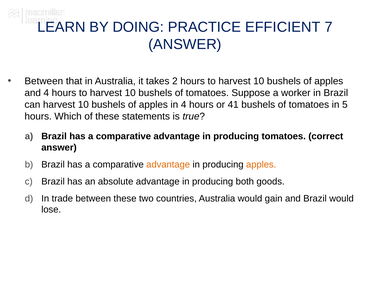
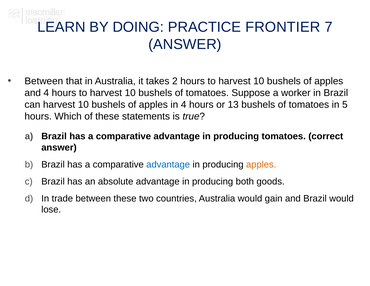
EFFICIENT: EFFICIENT -> FRONTIER
41: 41 -> 13
advantage at (168, 165) colour: orange -> blue
